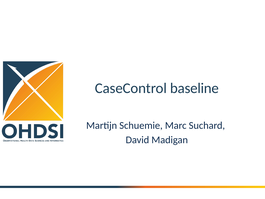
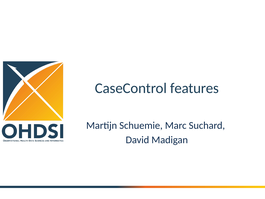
baseline: baseline -> features
